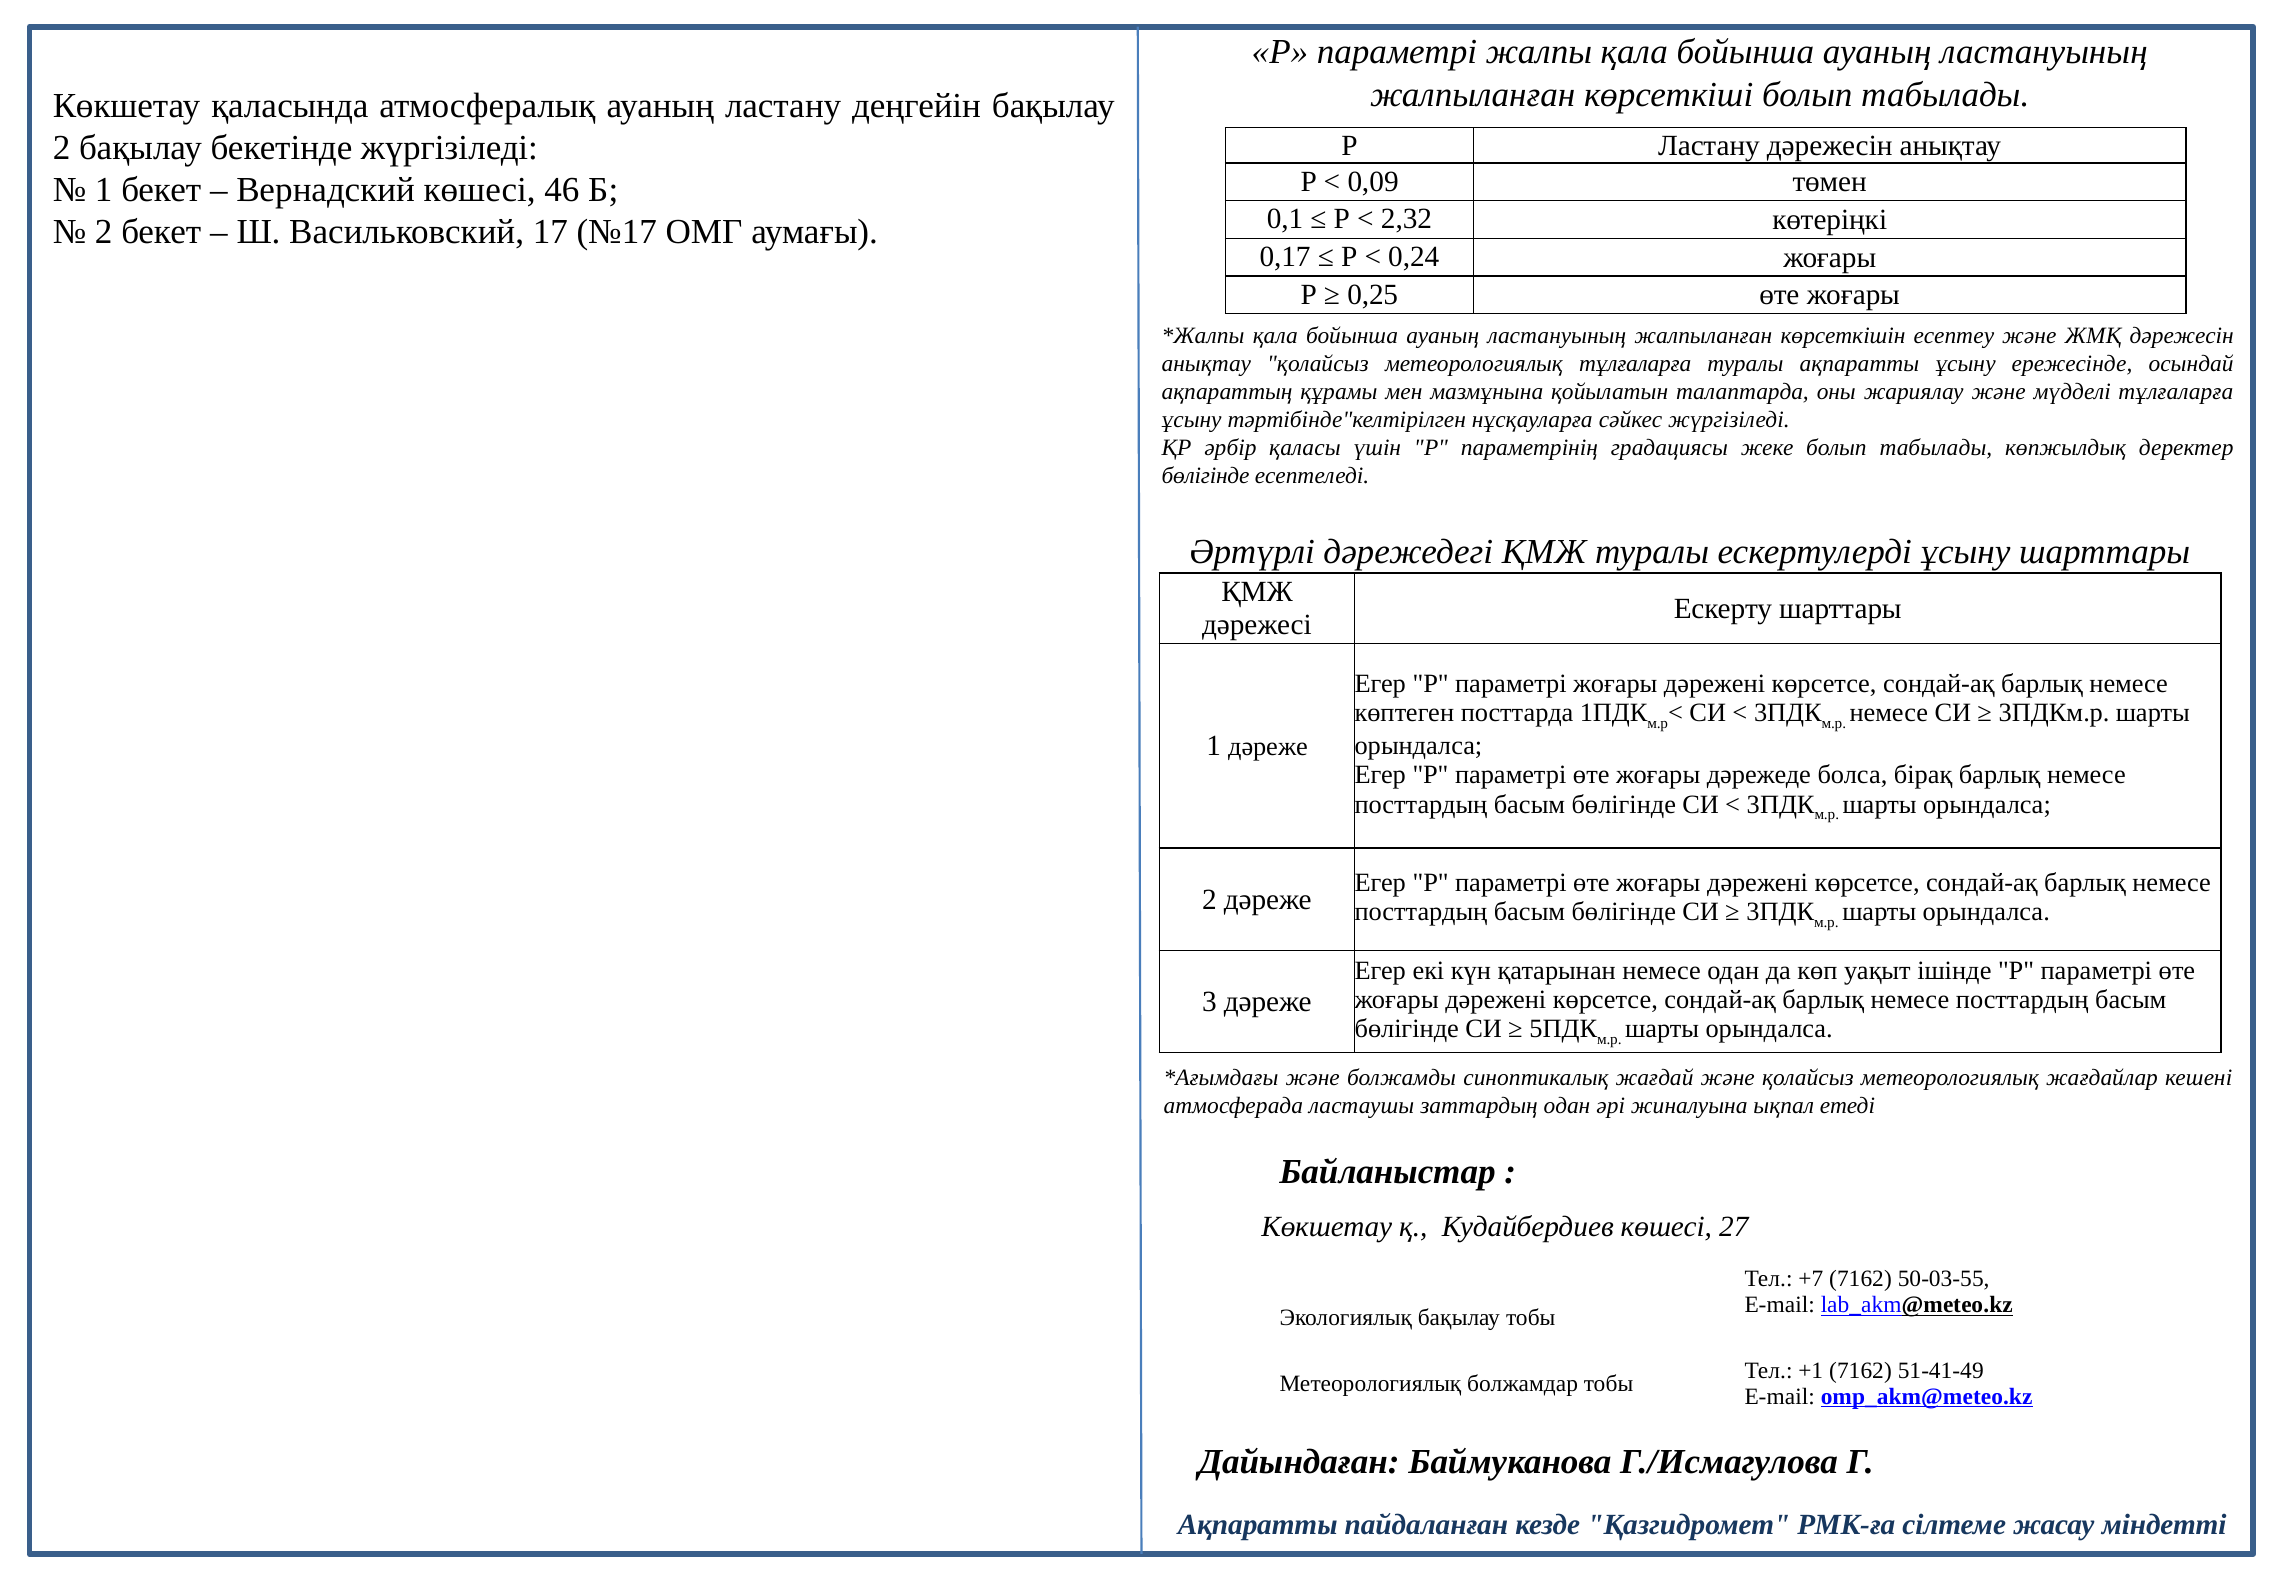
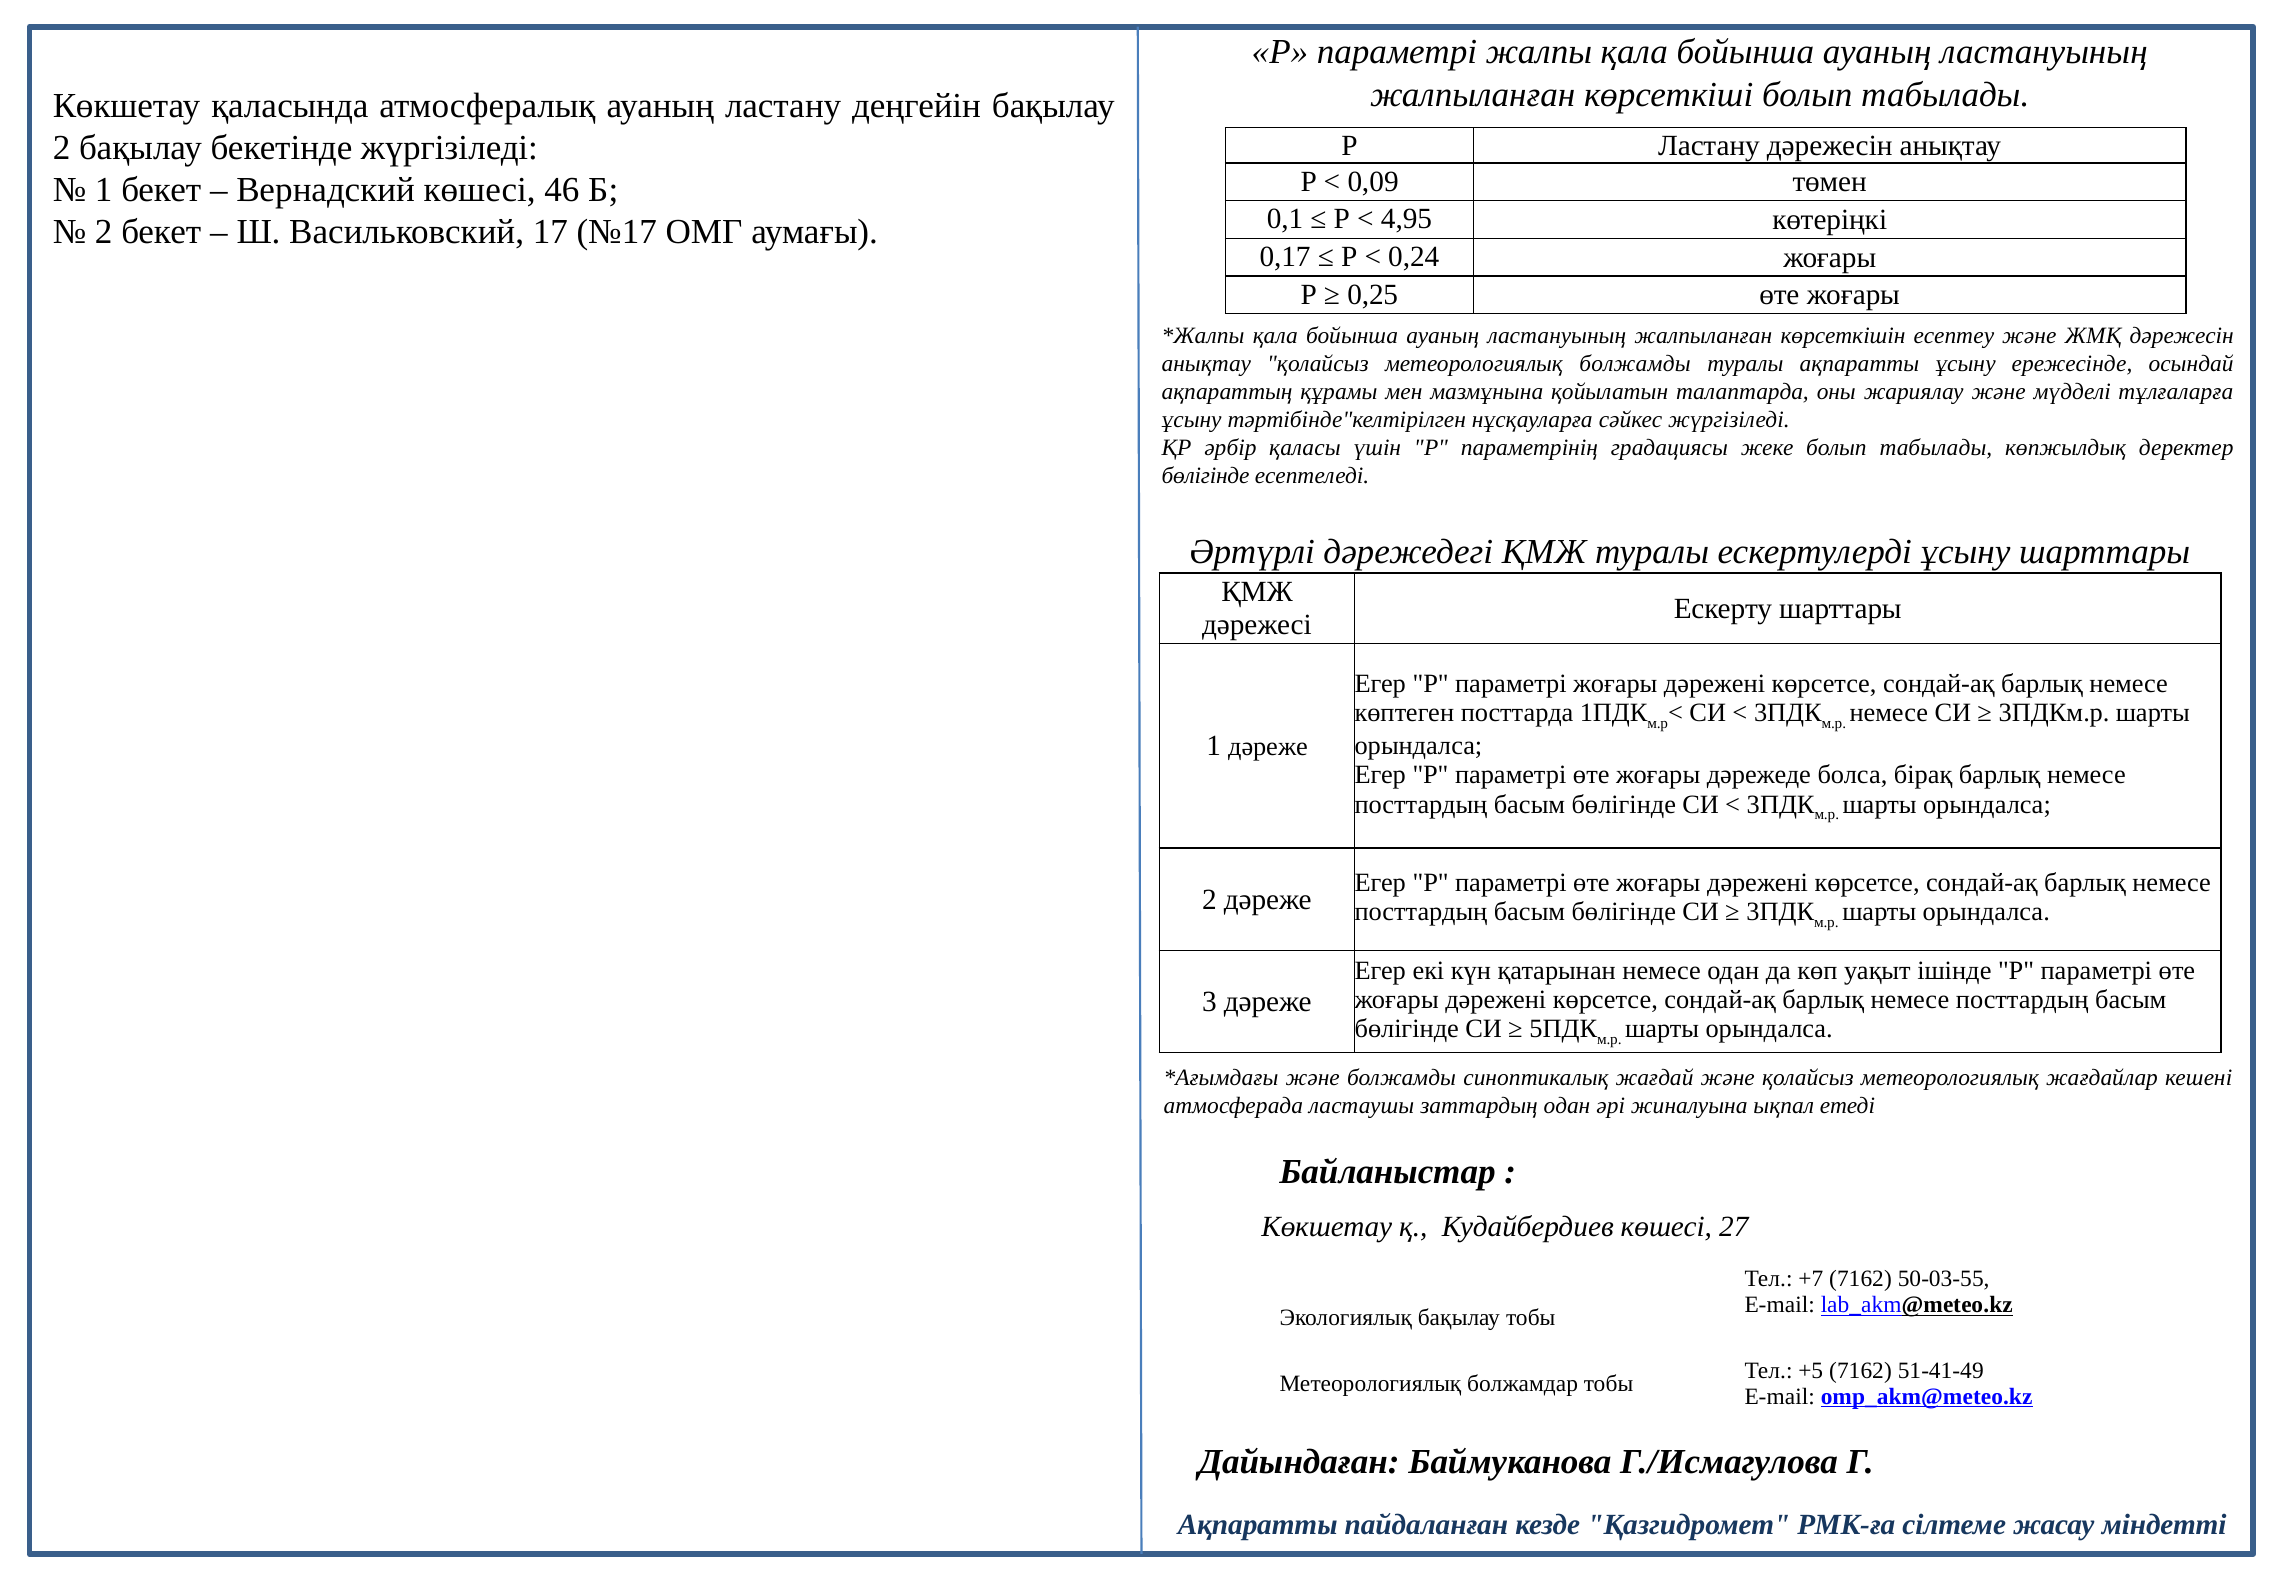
2,32: 2,32 -> 4,95
метеорологиялық тұлғаларға: тұлғаларға -> болжамды
+1: +1 -> +5
